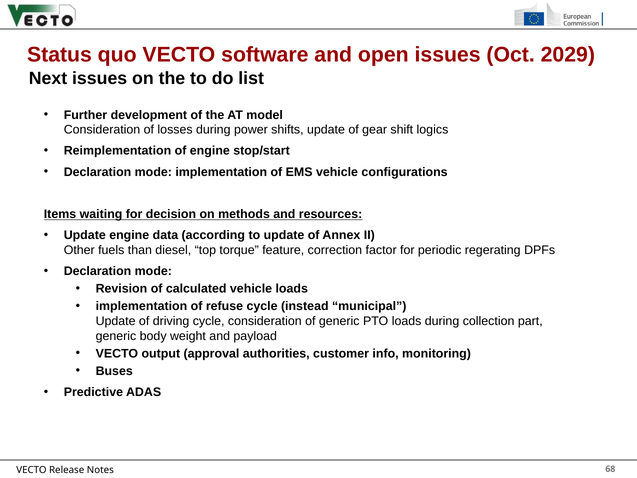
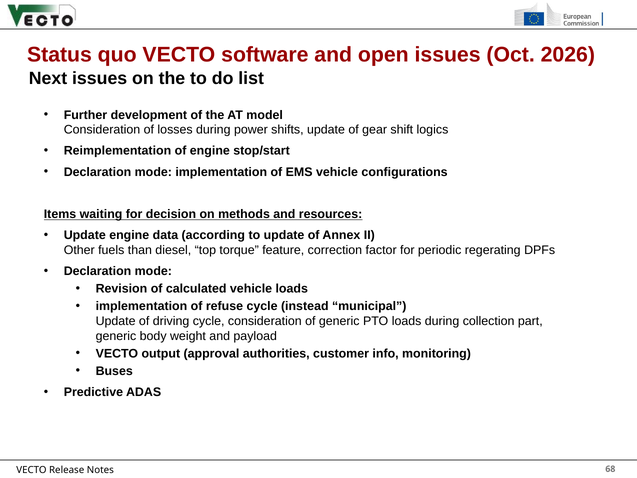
2029: 2029 -> 2026
